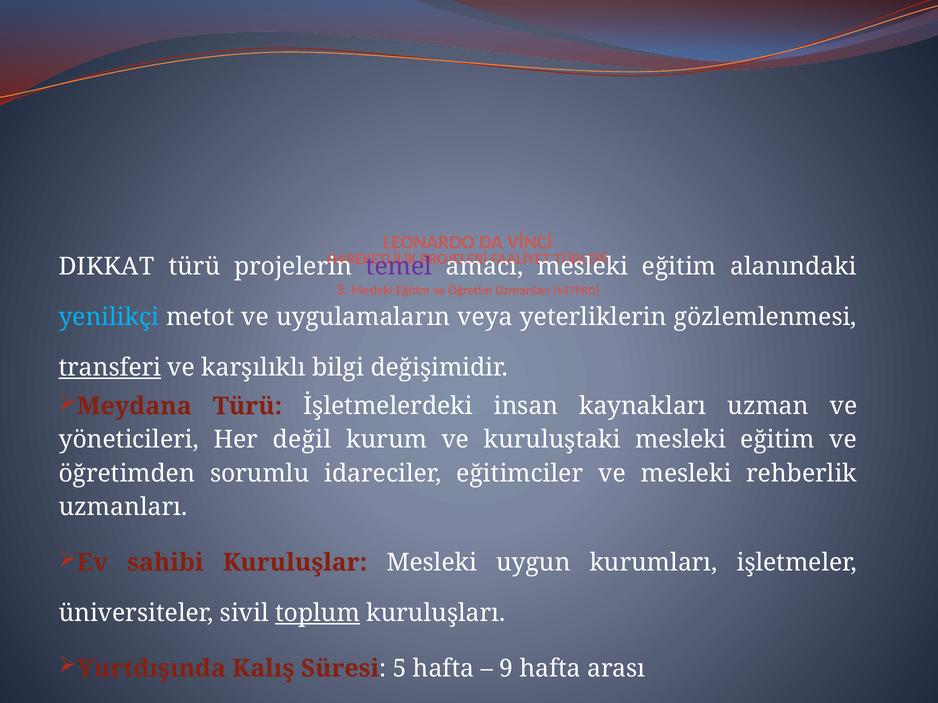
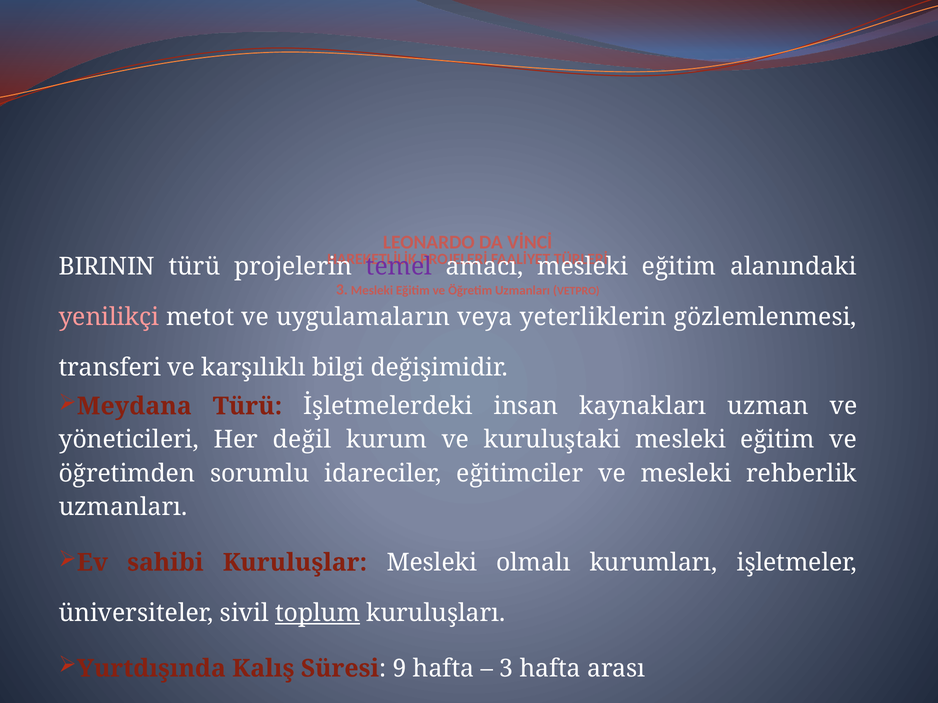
DIKKAT: DIKKAT -> BIRININ
yenilikçi colour: light blue -> pink
transferi underline: present -> none
uygun: uygun -> olmalı
5: 5 -> 9
9 at (506, 669): 9 -> 3
